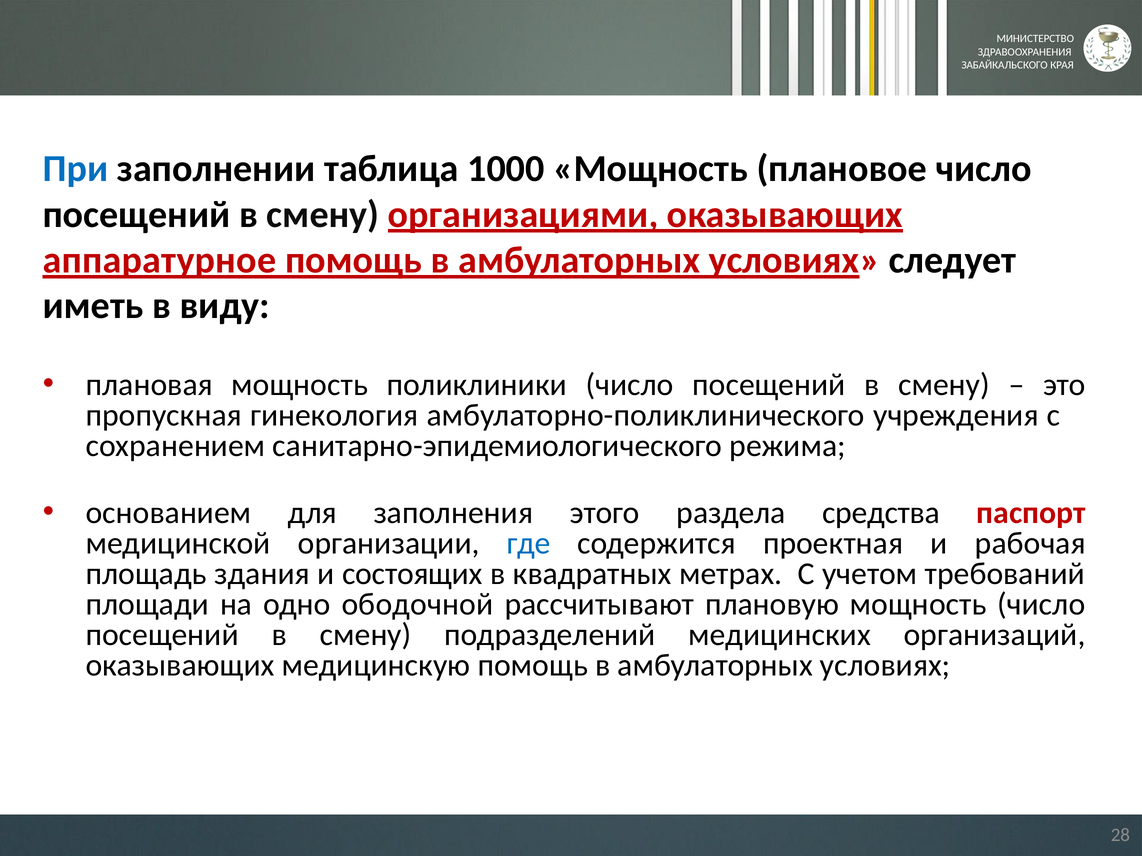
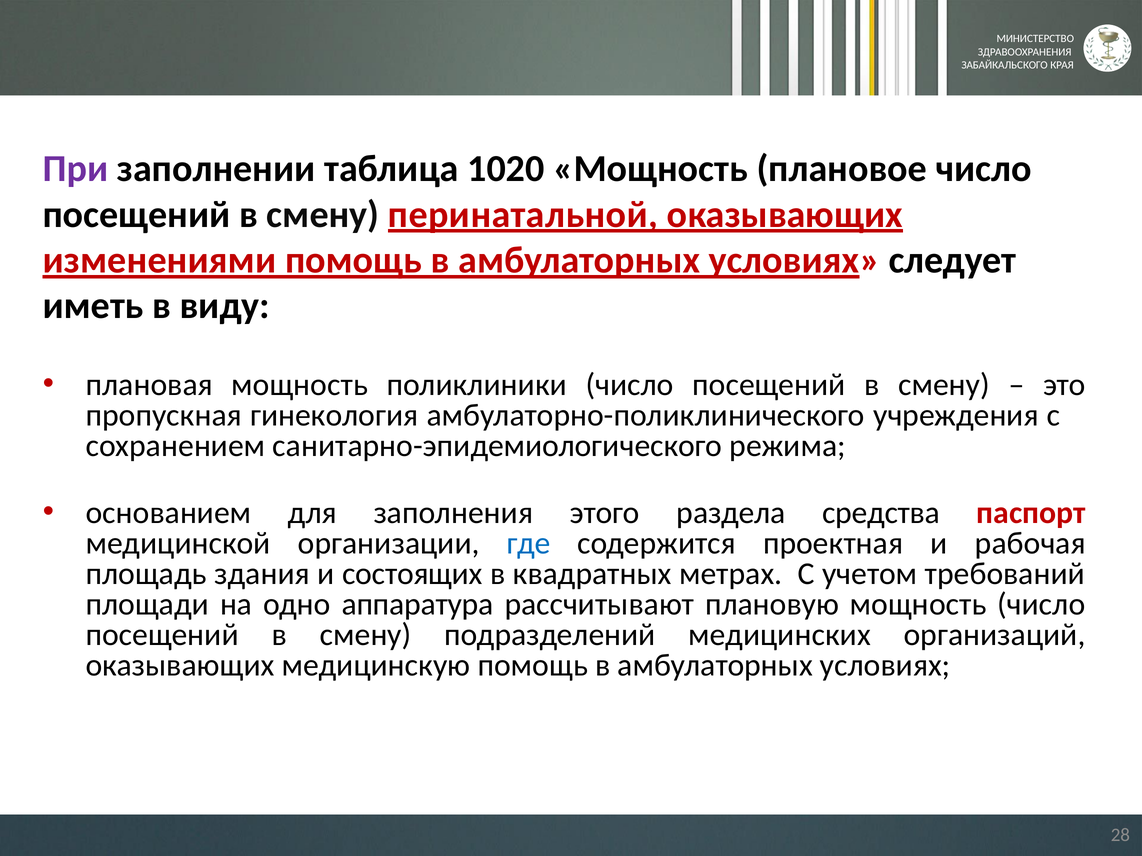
При colour: blue -> purple
1000: 1000 -> 1020
организациями: организациями -> перинатальной
аппаратурное: аппаратурное -> изменениями
ободочной: ободочной -> аппаратура
